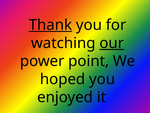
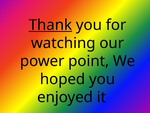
our underline: present -> none
